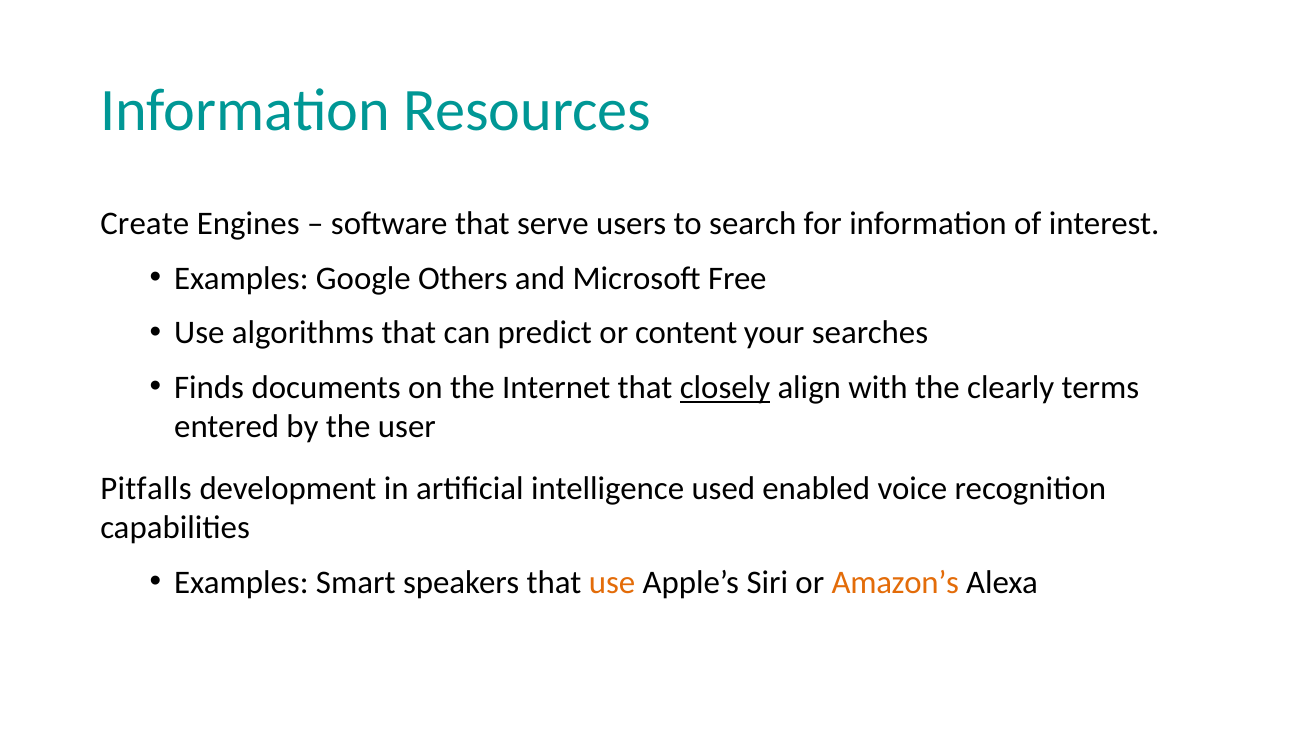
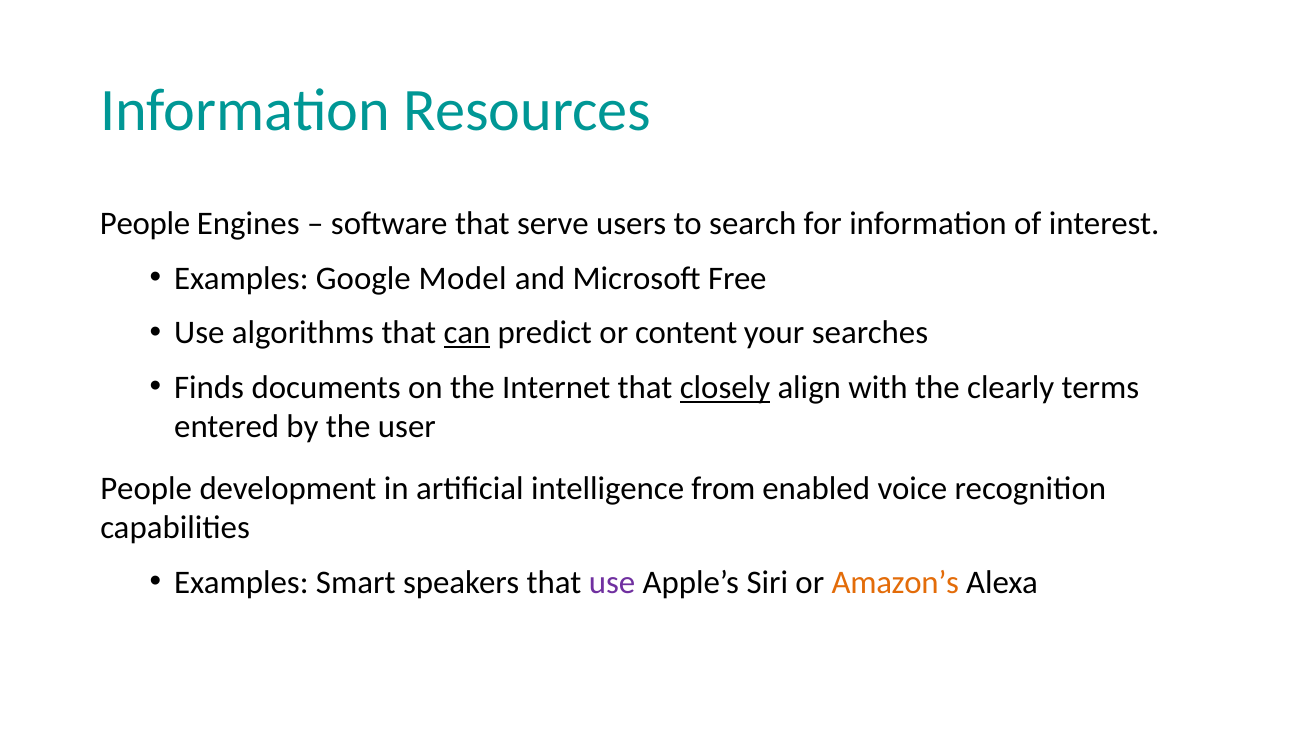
Create at (145, 224): Create -> People
Others: Others -> Model
can underline: none -> present
Pitfalls at (146, 488): Pitfalls -> People
used: used -> from
use at (612, 582) colour: orange -> purple
